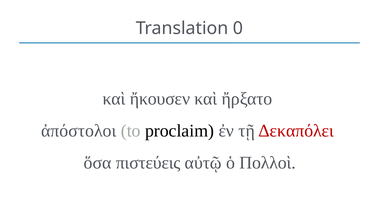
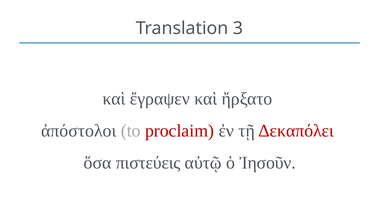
0: 0 -> 3
ἤκουσεν: ἤκουσεν -> ἔγραψεν
proclaim colour: black -> red
Πολλοὶ: Πολλοὶ -> Ἰησοῦν
